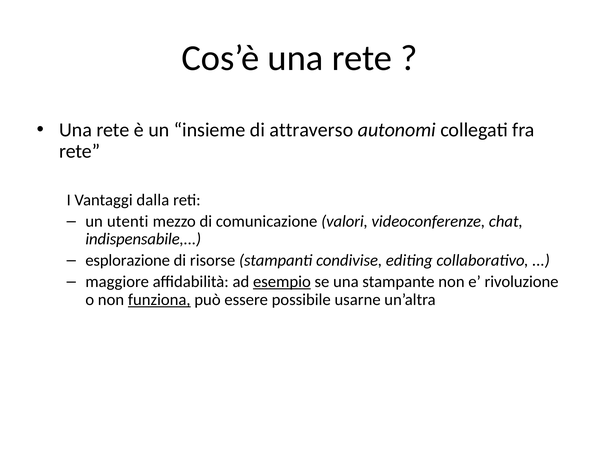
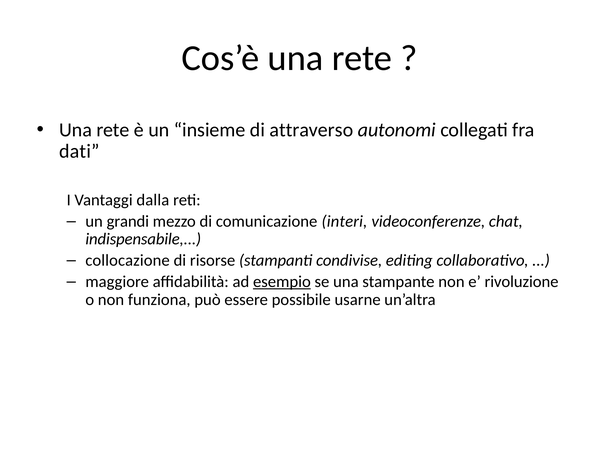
rete at (80, 151): rete -> dati
utenti: utenti -> grandi
valori: valori -> interi
esplorazione: esplorazione -> collocazione
funziona underline: present -> none
